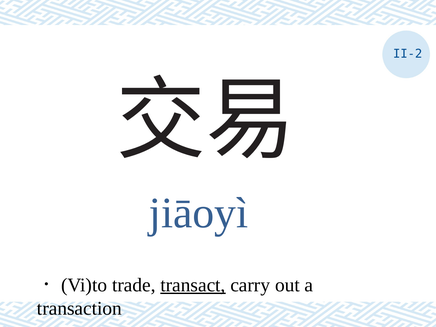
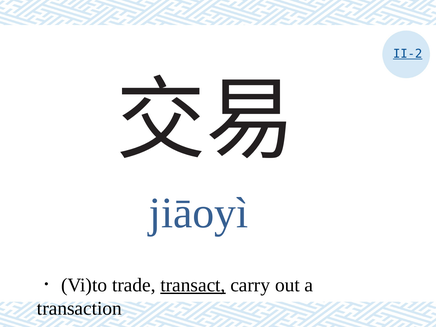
II-2 underline: none -> present
